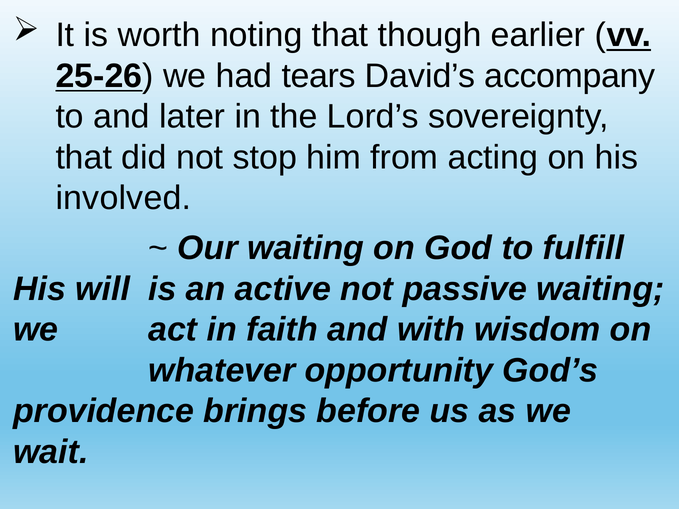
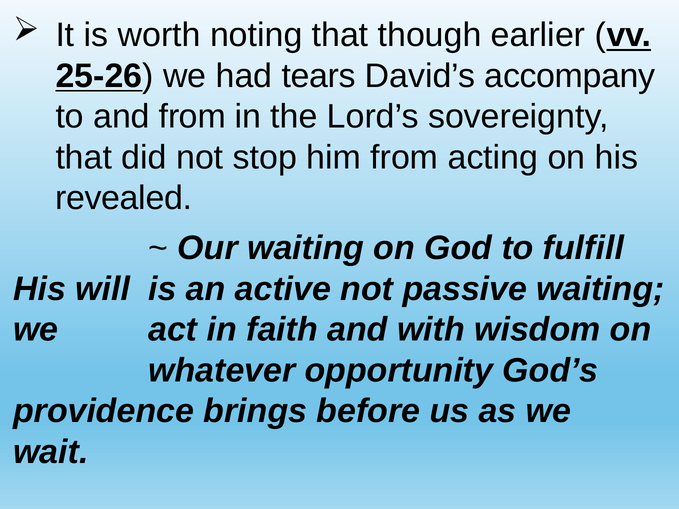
and later: later -> from
involved: involved -> revealed
